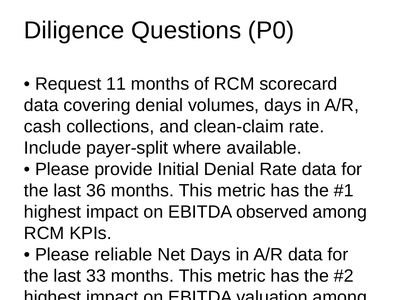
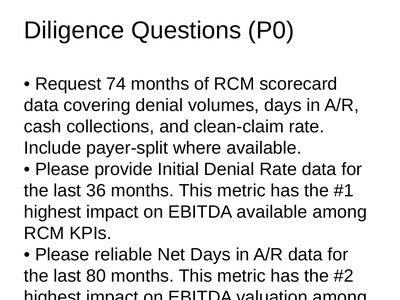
11: 11 -> 74
EBITDA observed: observed -> available
33: 33 -> 80
